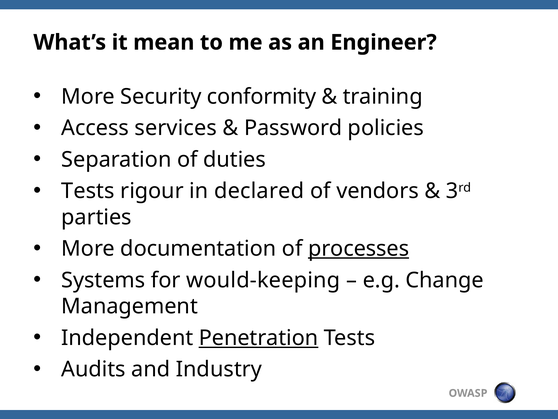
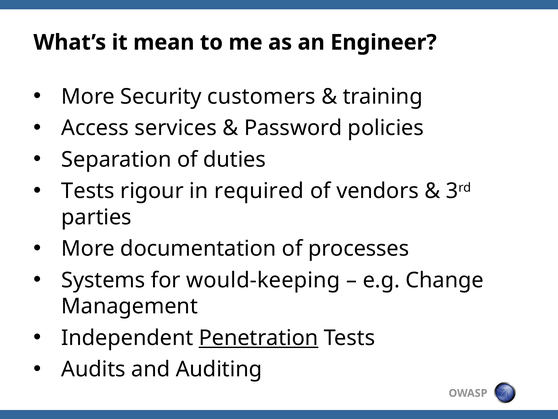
conformity: conformity -> customers
declared: declared -> required
processes underline: present -> none
Industry: Industry -> Auditing
